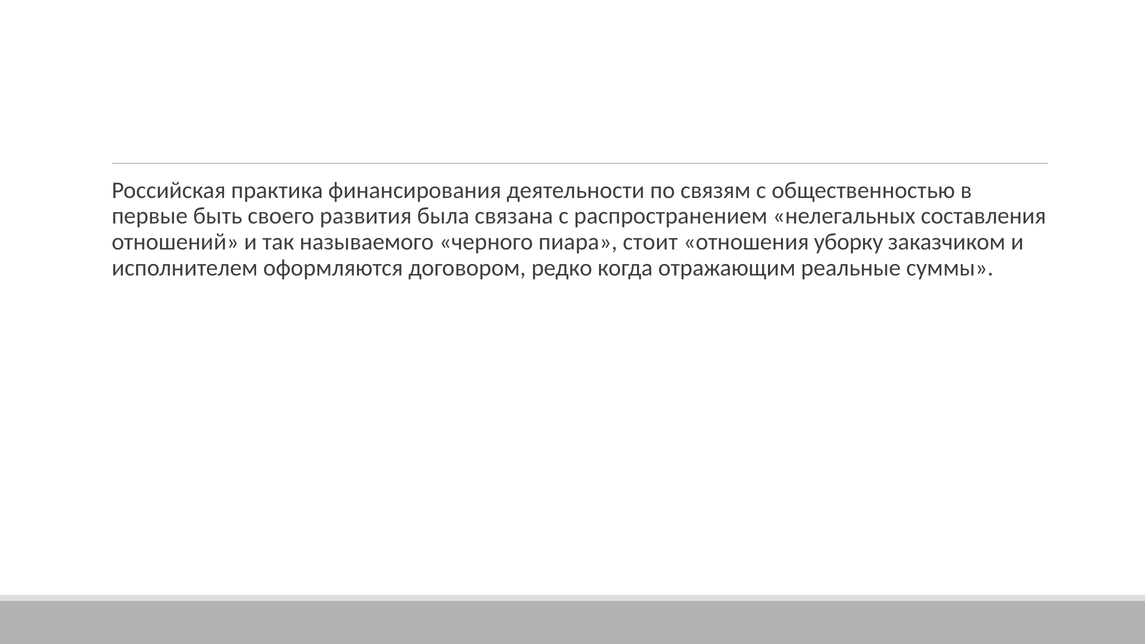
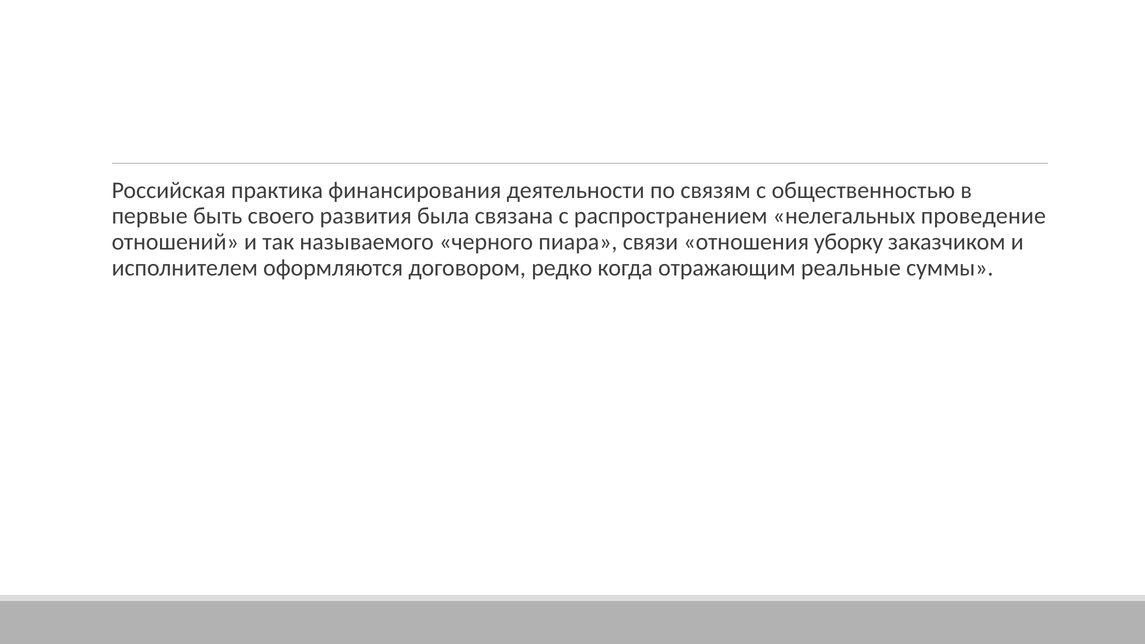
составления: составления -> проведение
стоит: стоит -> связи
